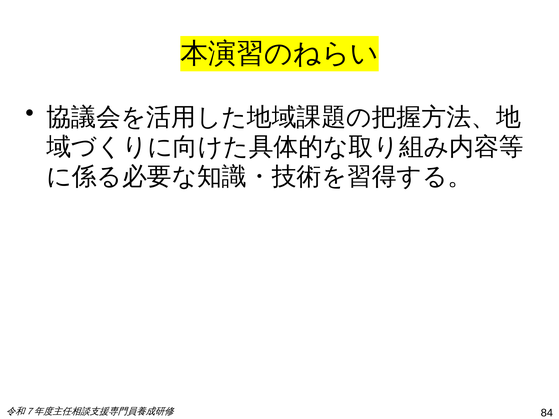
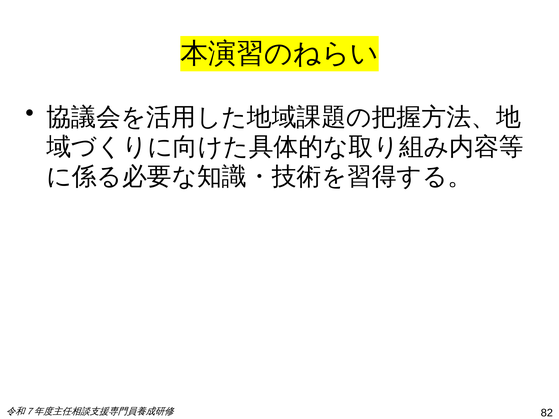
84: 84 -> 82
